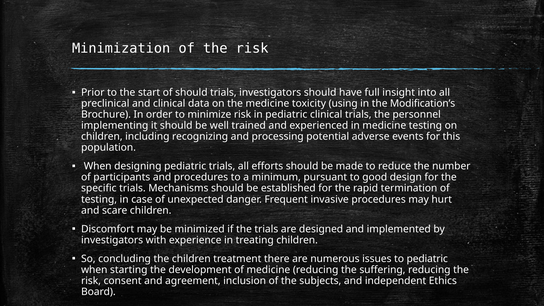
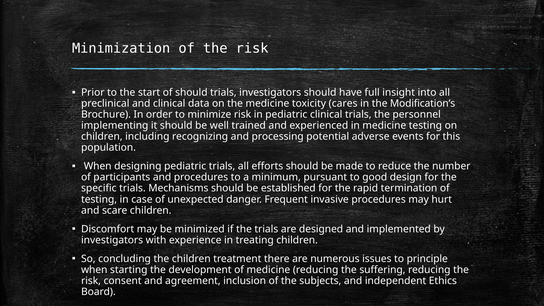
using: using -> cares
to pediatric: pediatric -> principle
